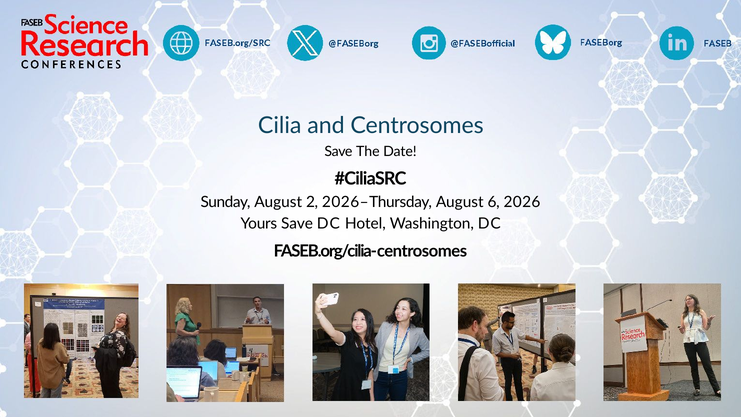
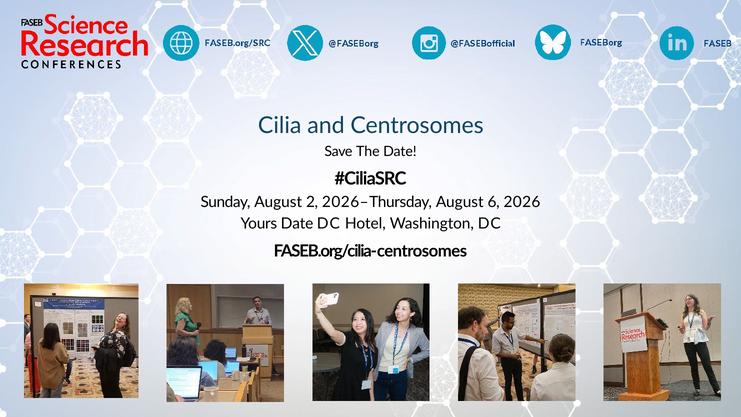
Yours Save: Save -> Date
